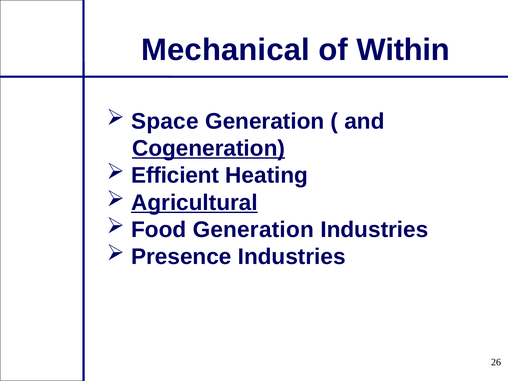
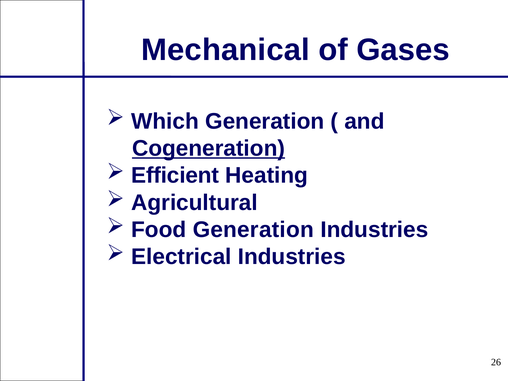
Within: Within -> Gases
Space: Space -> Which
Agricultural underline: present -> none
Presence: Presence -> Electrical
